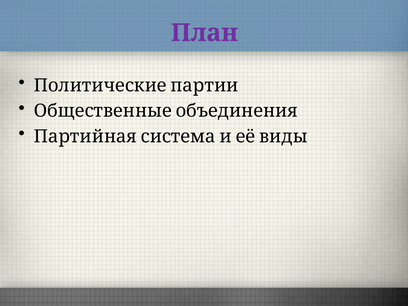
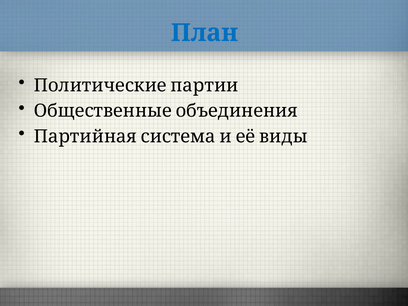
План colour: purple -> blue
